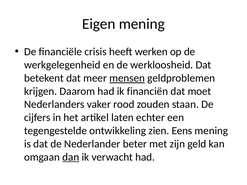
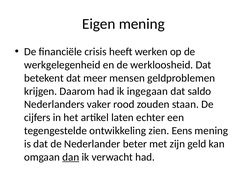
mensen underline: present -> none
financiën: financiën -> ingegaan
moet: moet -> saldo
